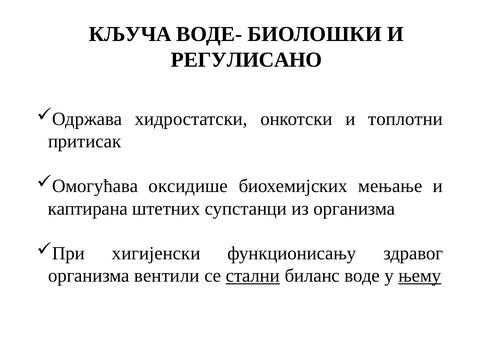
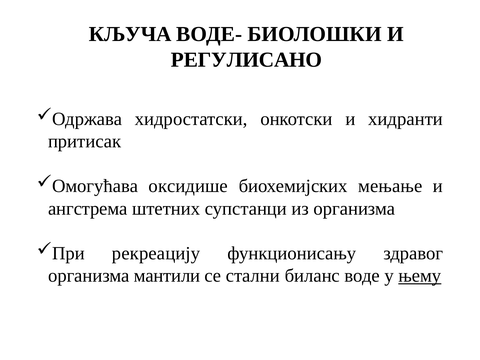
топлотни: топлотни -> хидранти
каптирана: каптирана -> ангстрема
хигијенски: хигијенски -> рекреацију
вентили: вентили -> мантили
стални underline: present -> none
